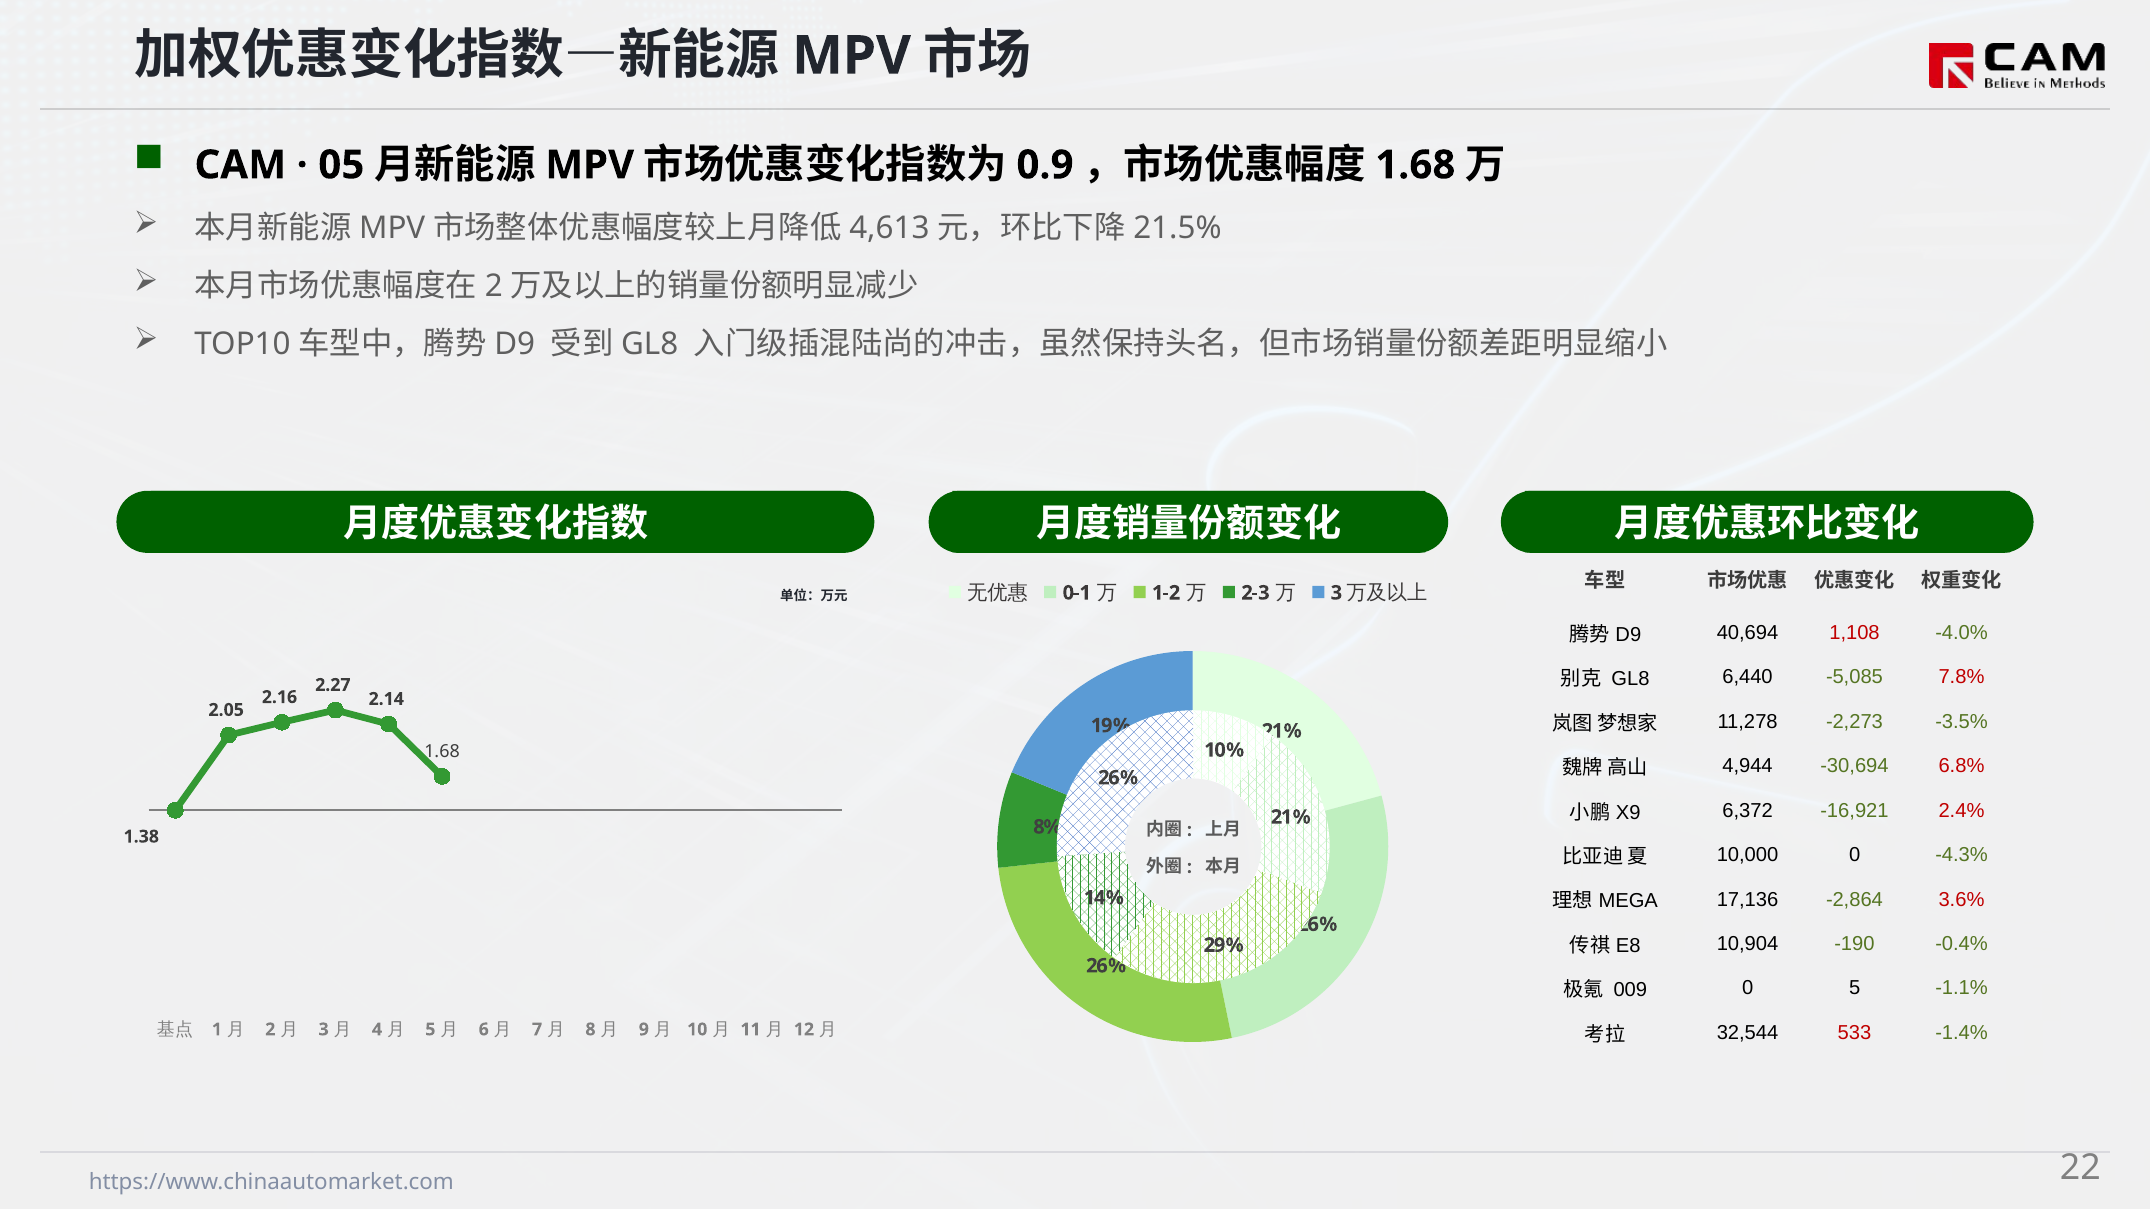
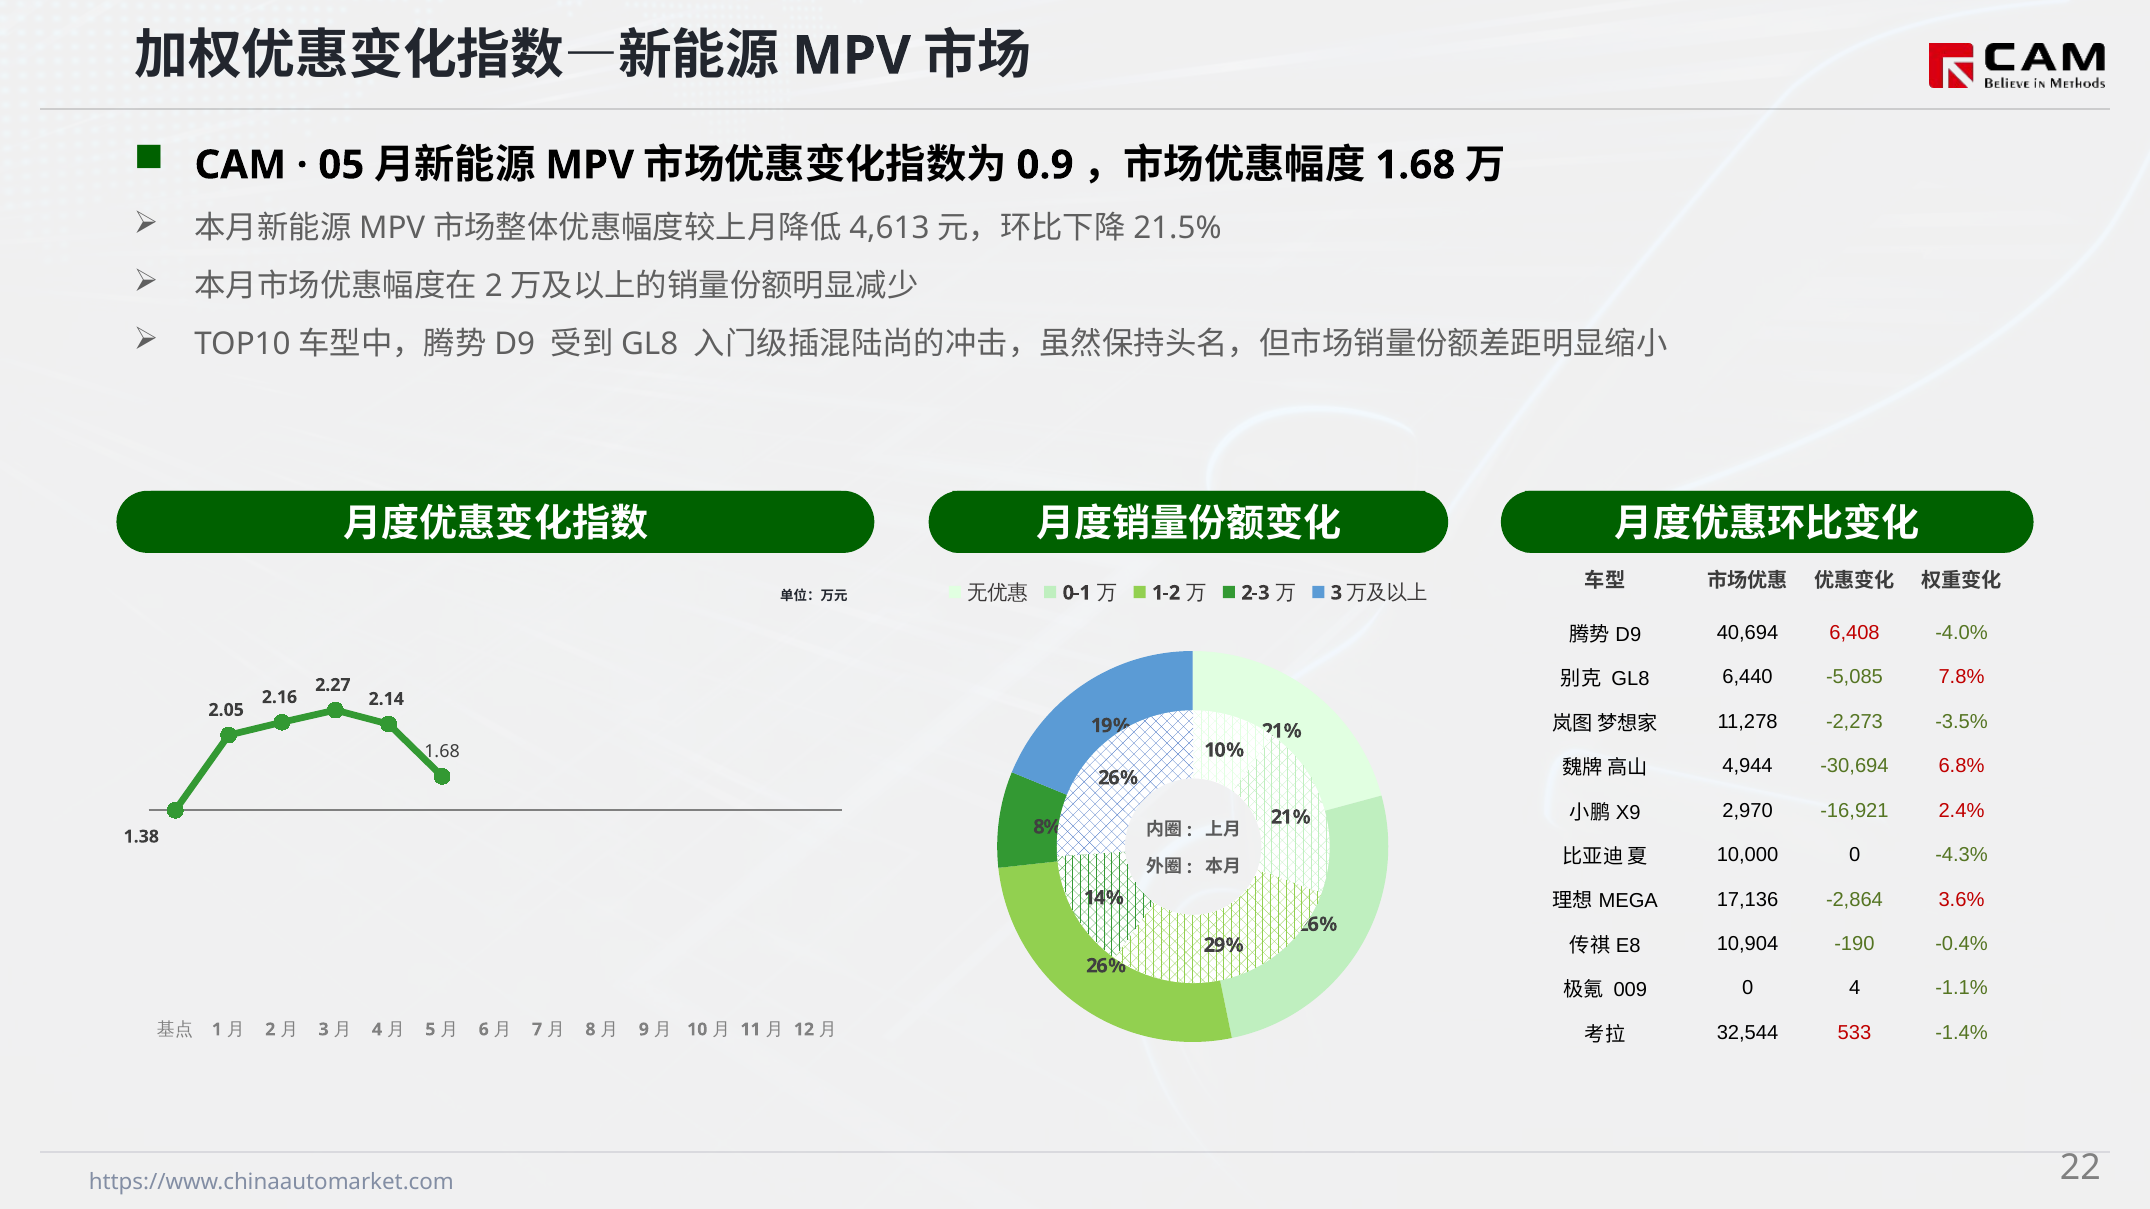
1,108: 1,108 -> 6,408
6,372: 6,372 -> 2,970
0 5: 5 -> 4
